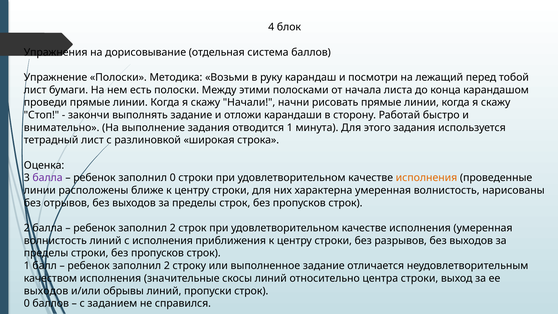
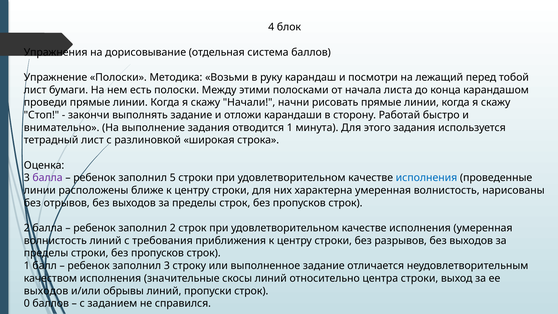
заполнил 0: 0 -> 5
исполнения at (426, 178) colour: orange -> blue
с исполнения: исполнения -> требования
2 at (167, 266): 2 -> 3
